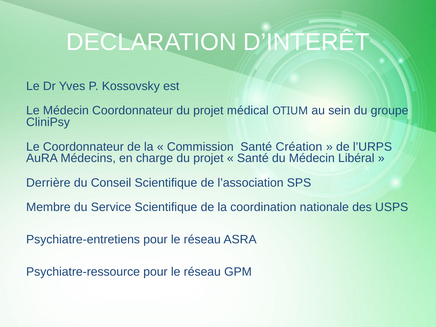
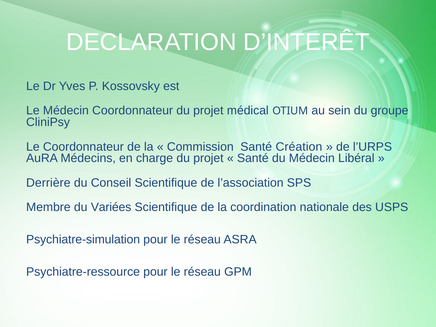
Service: Service -> Variées
Psychiatre-entretiens: Psychiatre-entretiens -> Psychiatre-simulation
